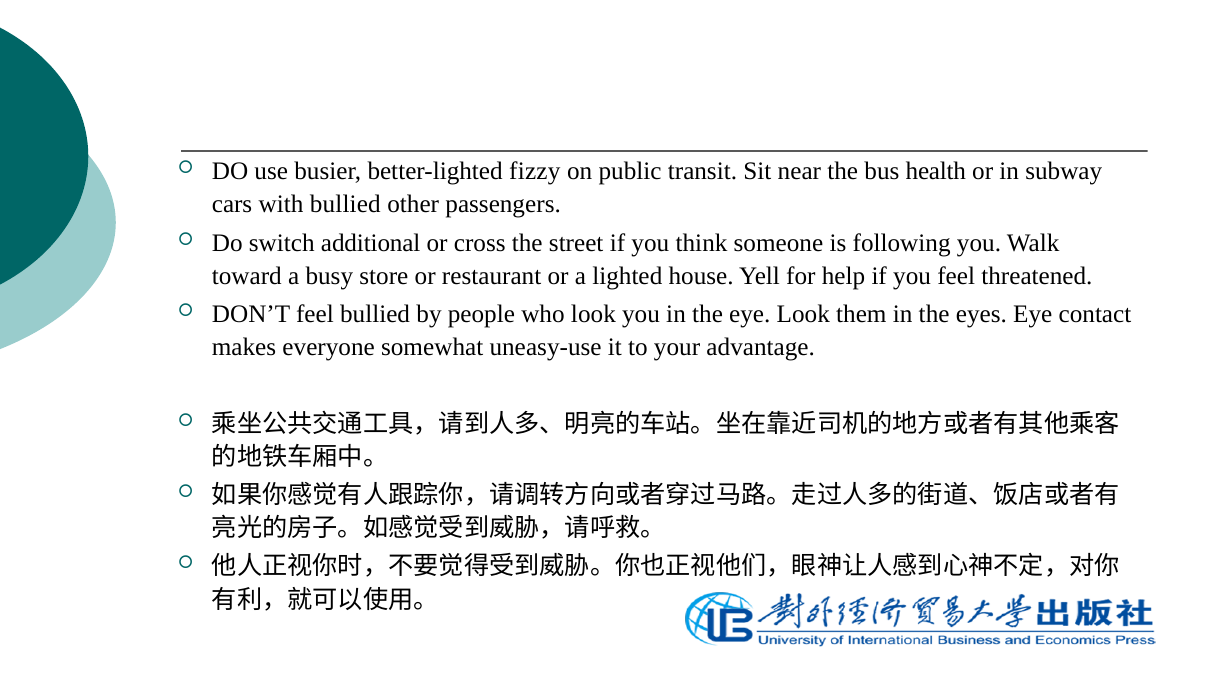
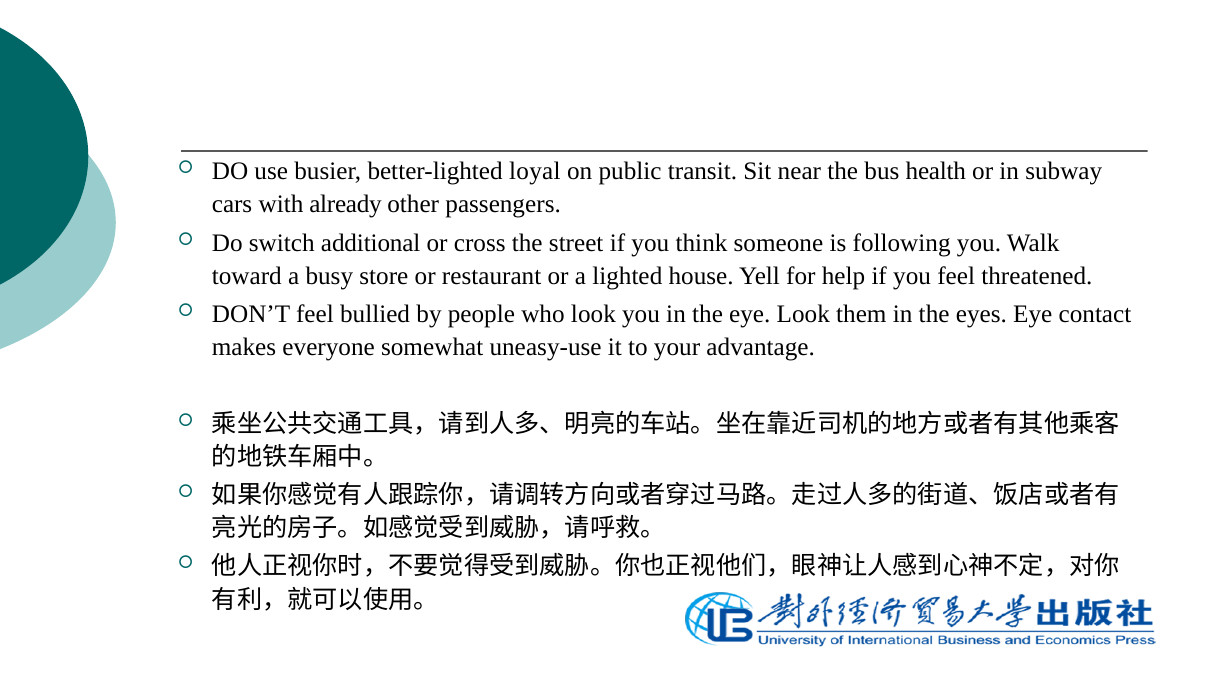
fizzy: fizzy -> loyal
with bullied: bullied -> already
